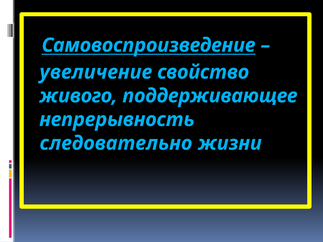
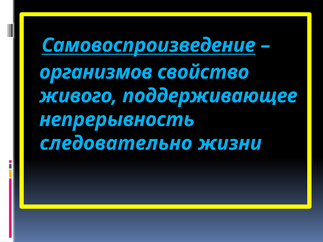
увеличение: увеличение -> организмов
